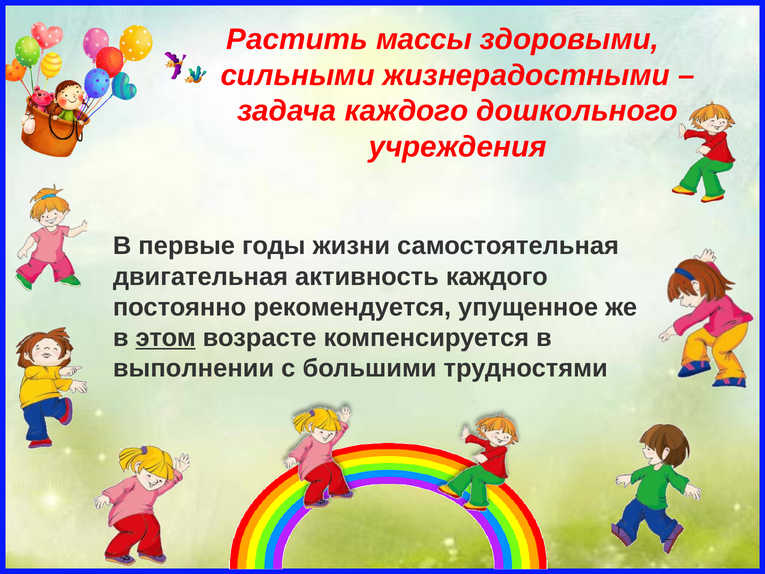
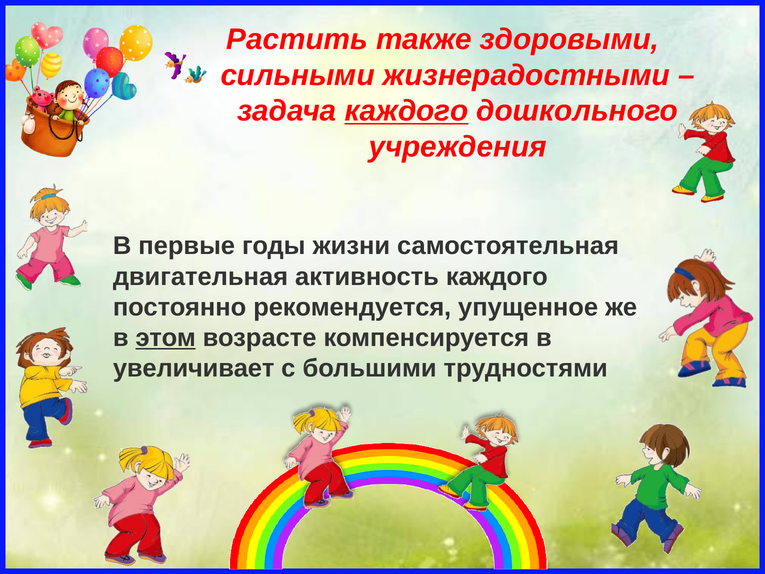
массы: массы -> также
каждого at (407, 111) underline: none -> present
выполнении: выполнении -> увеличивает
